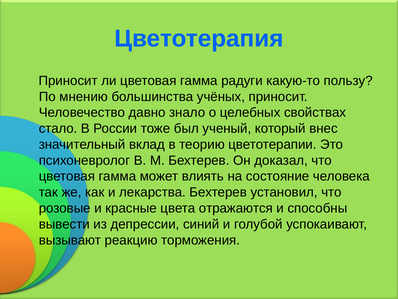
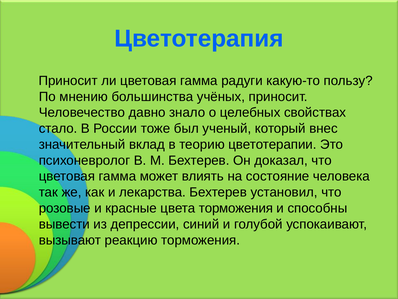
цвета отражаются: отражаются -> торможения
